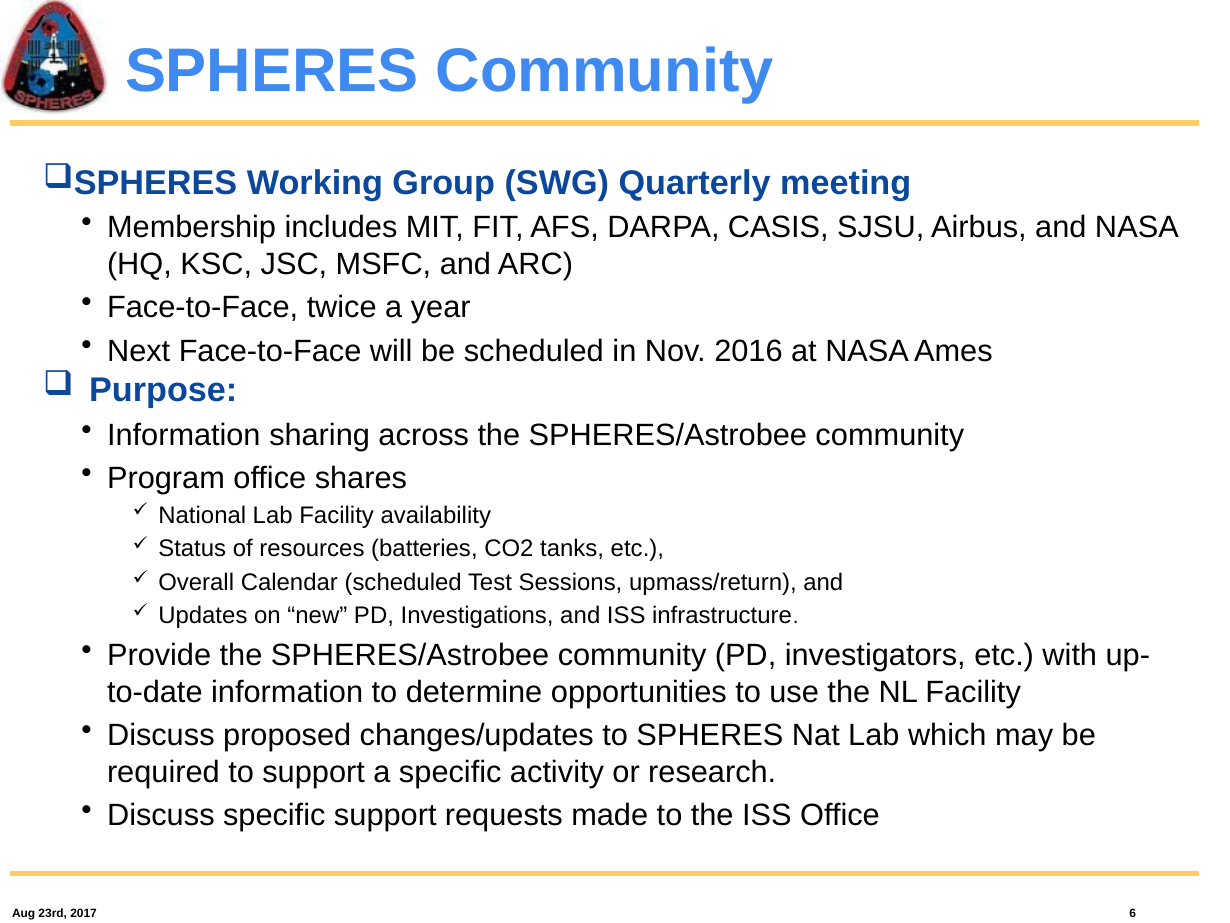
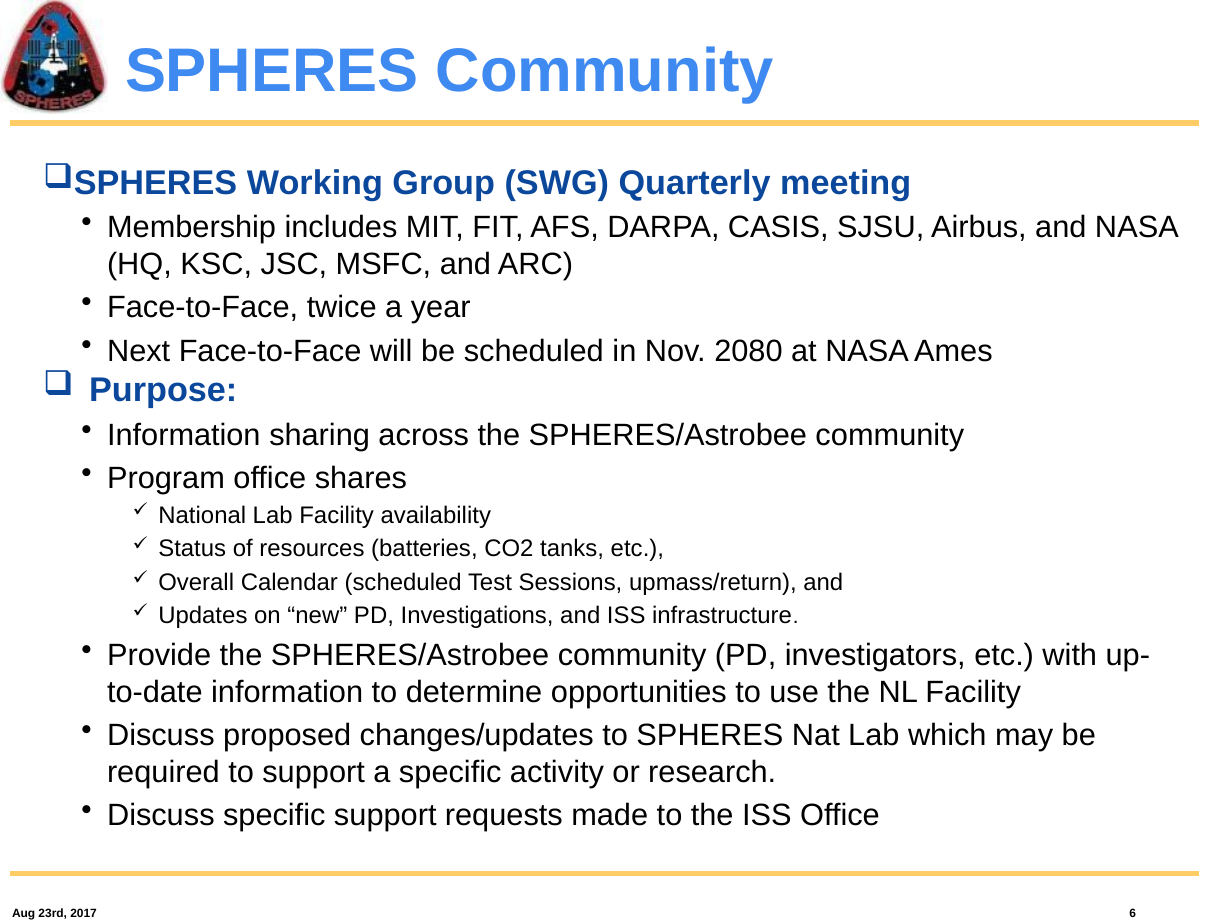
2016: 2016 -> 2080
